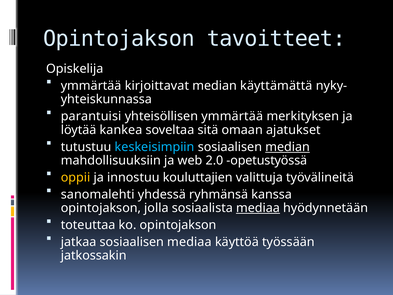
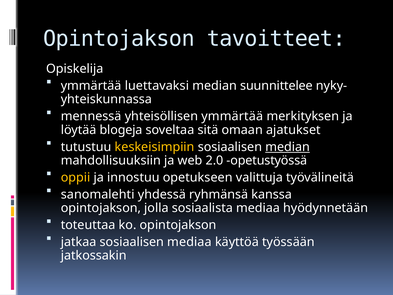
kirjoittavat: kirjoittavat -> luettavaksi
käyttämättä: käyttämättä -> suunnittelee
parantuisi: parantuisi -> mennessä
kankea: kankea -> blogeja
keskeisimpiin colour: light blue -> yellow
kouluttajien: kouluttajien -> opetukseen
mediaa at (258, 208) underline: present -> none
